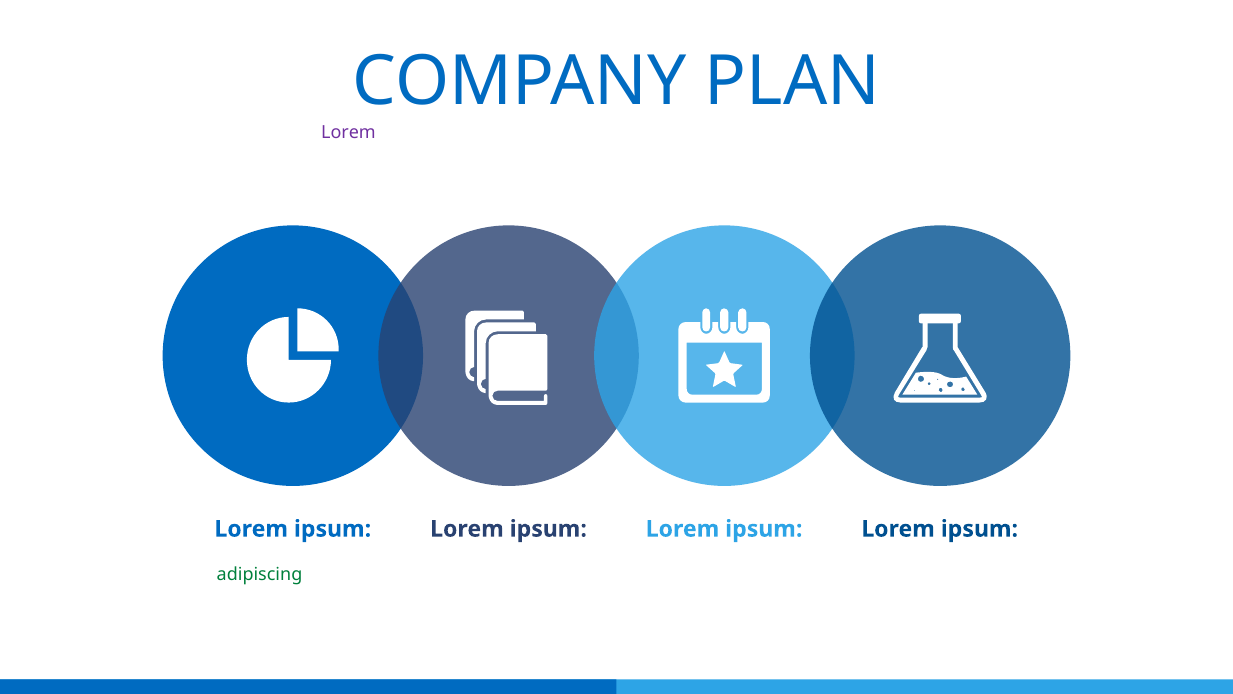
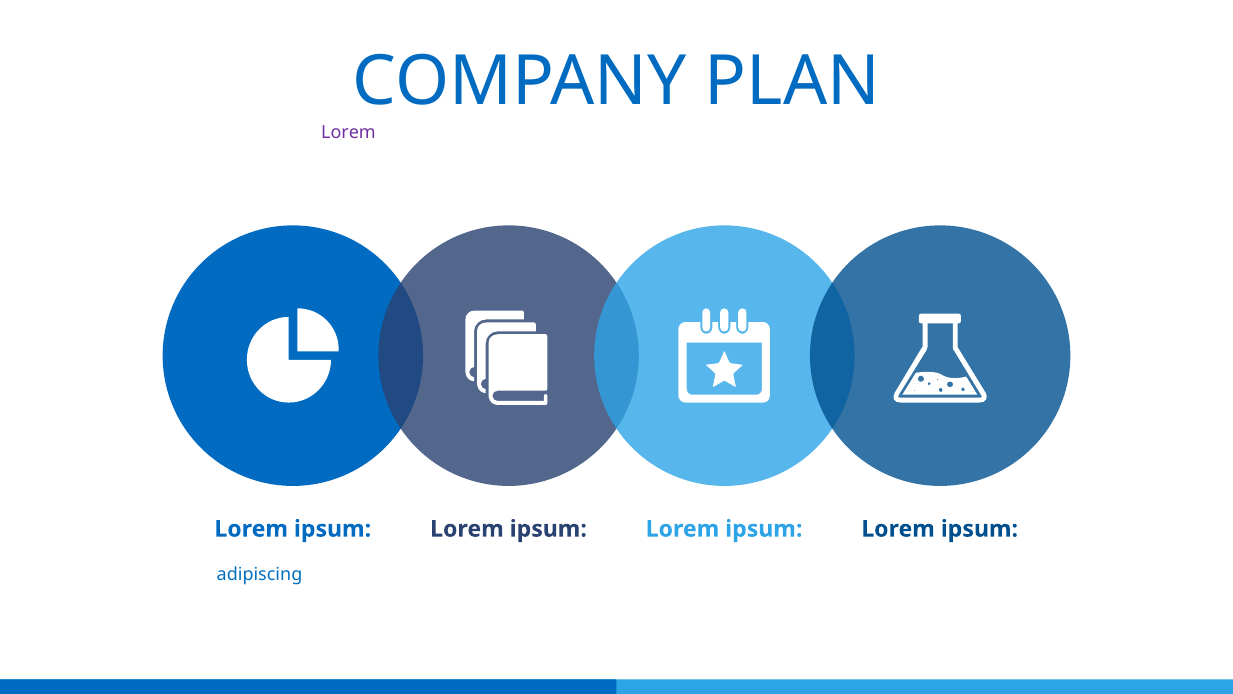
adipiscing at (260, 575) colour: green -> blue
